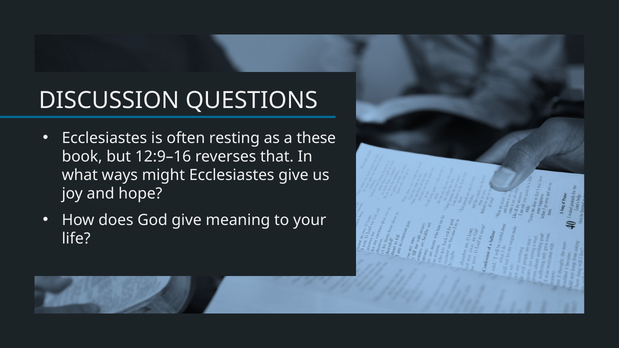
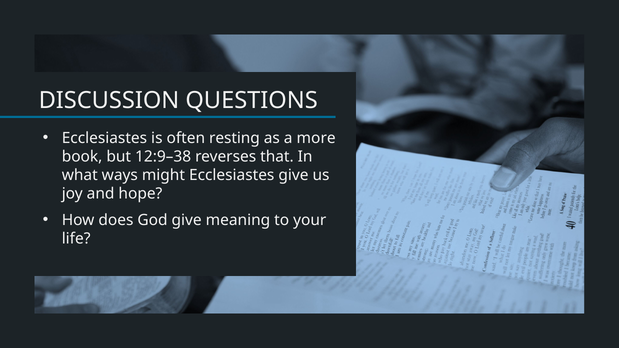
these: these -> more
12:9–16: 12:9–16 -> 12:9–38
